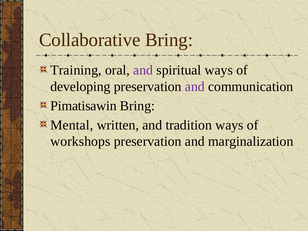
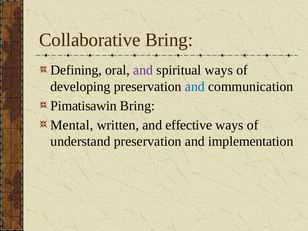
Training: Training -> Defining
and at (195, 87) colour: purple -> blue
tradition: tradition -> effective
workshops: workshops -> understand
marginalization: marginalization -> implementation
